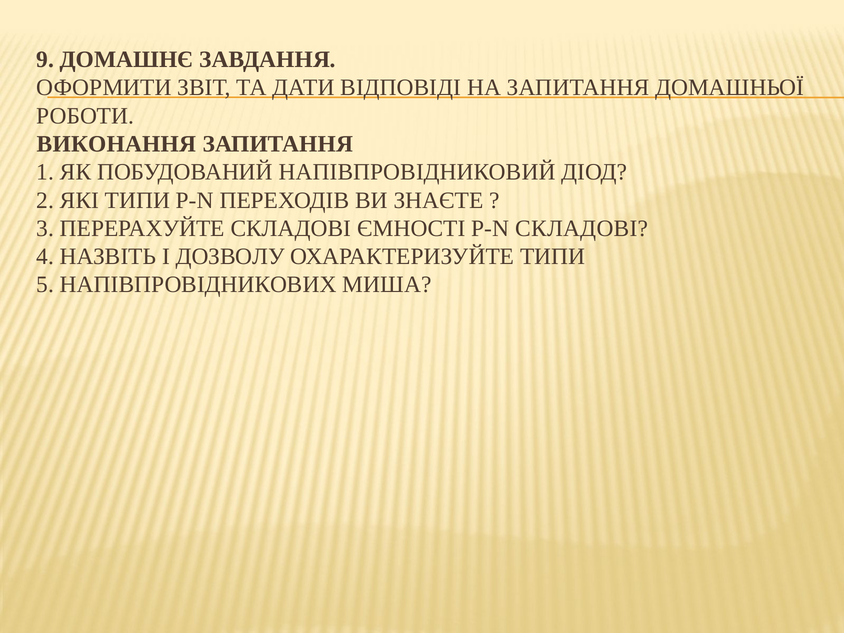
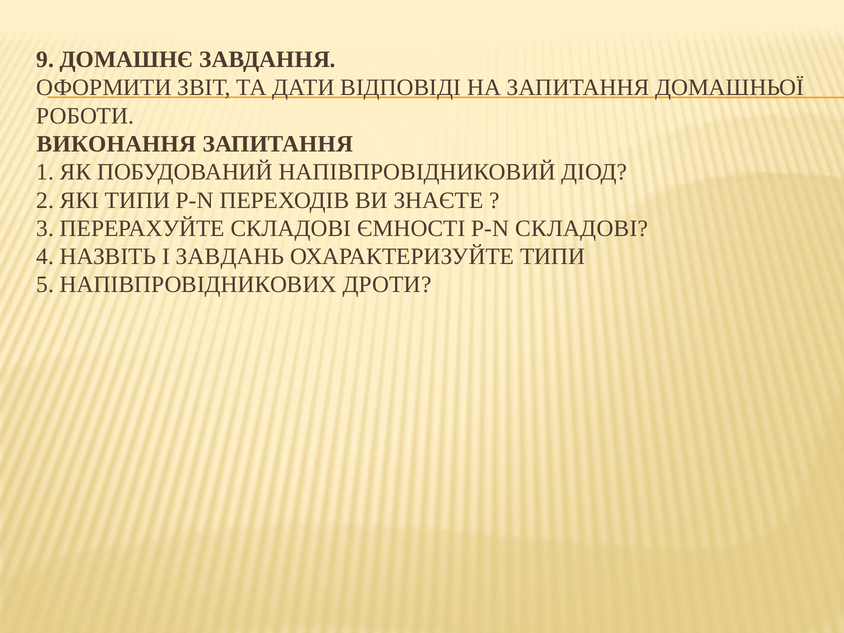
ДОЗВОЛУ: ДОЗВОЛУ -> ЗАВДАНЬ
МИША: МИША -> ДРОТИ
